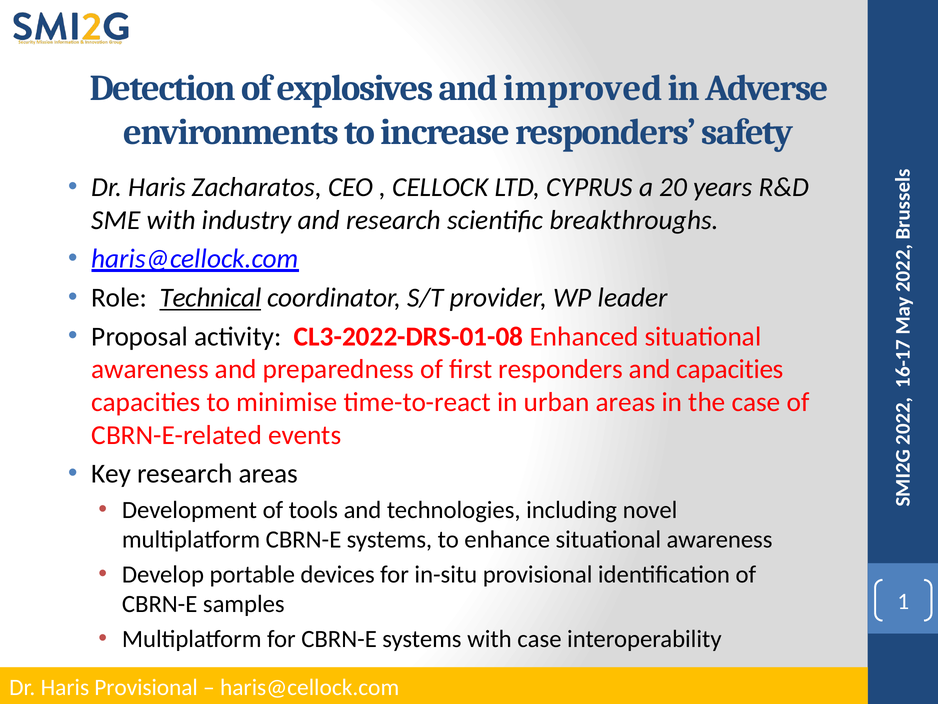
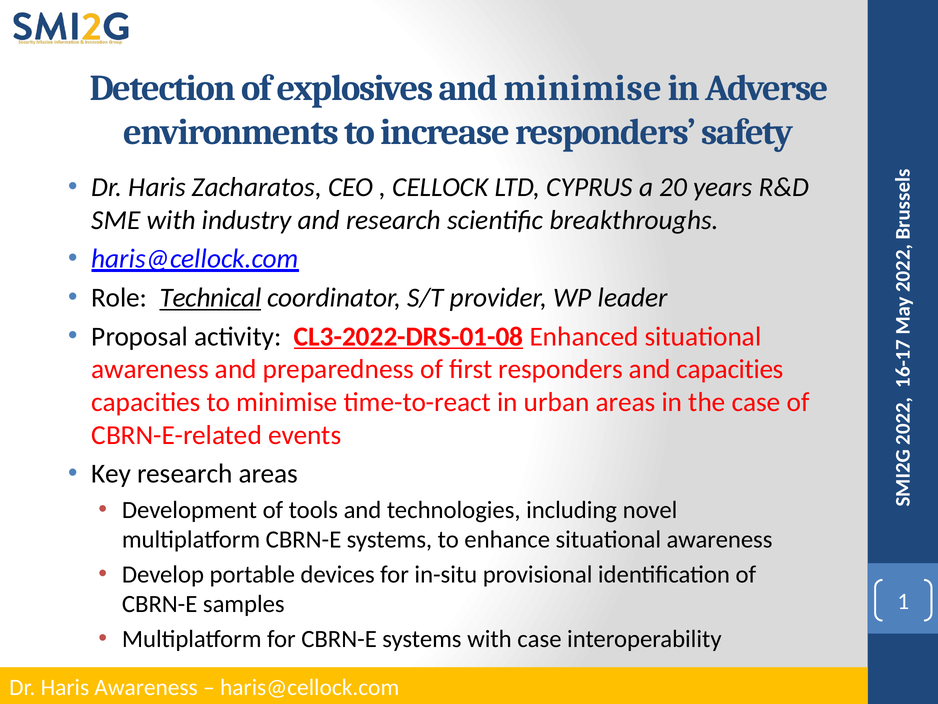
and improved: improved -> minimise
CL3-2022-DRS-01-08 underline: none -> present
Haris Provisional: Provisional -> Awareness
